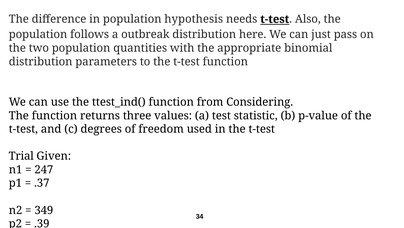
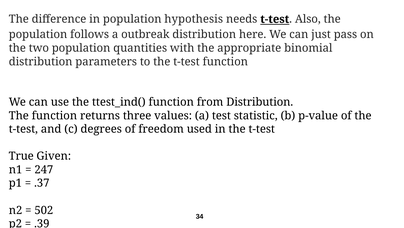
from Considering: Considering -> Distribution
Trial: Trial -> True
349: 349 -> 502
